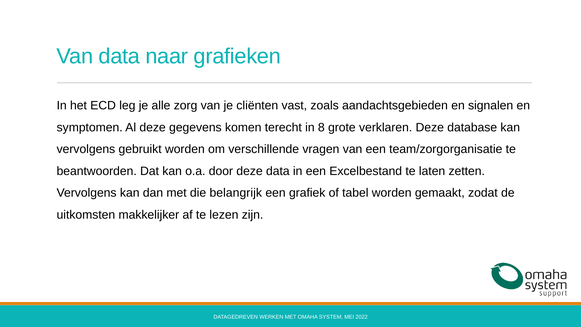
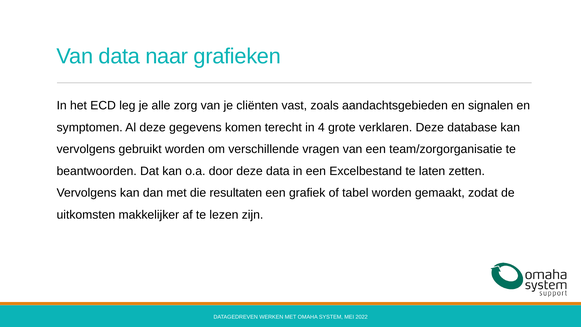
8: 8 -> 4
belangrijk: belangrijk -> resultaten
